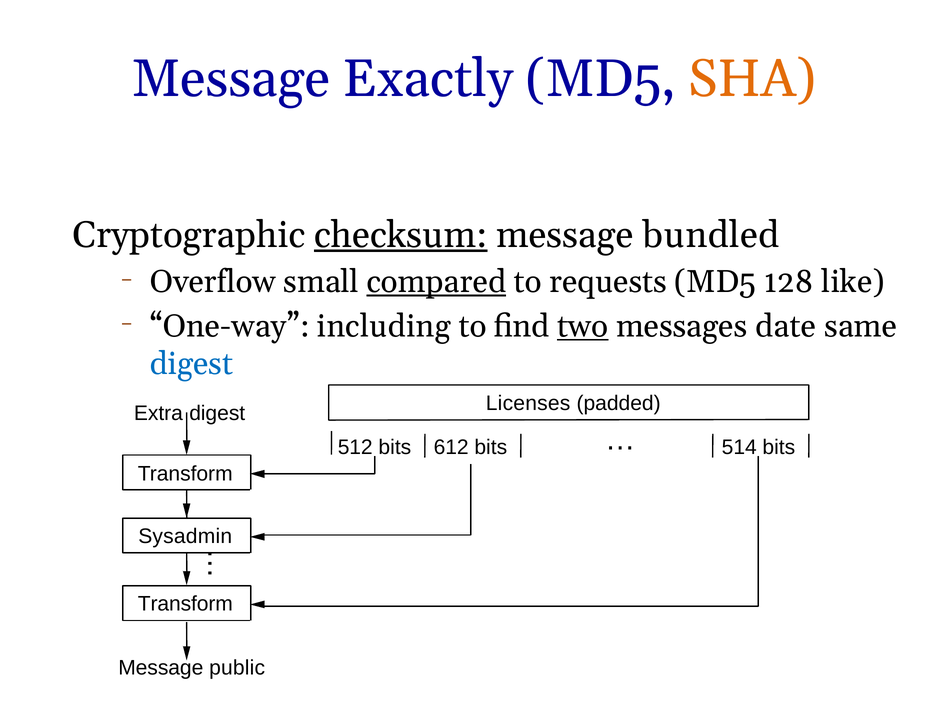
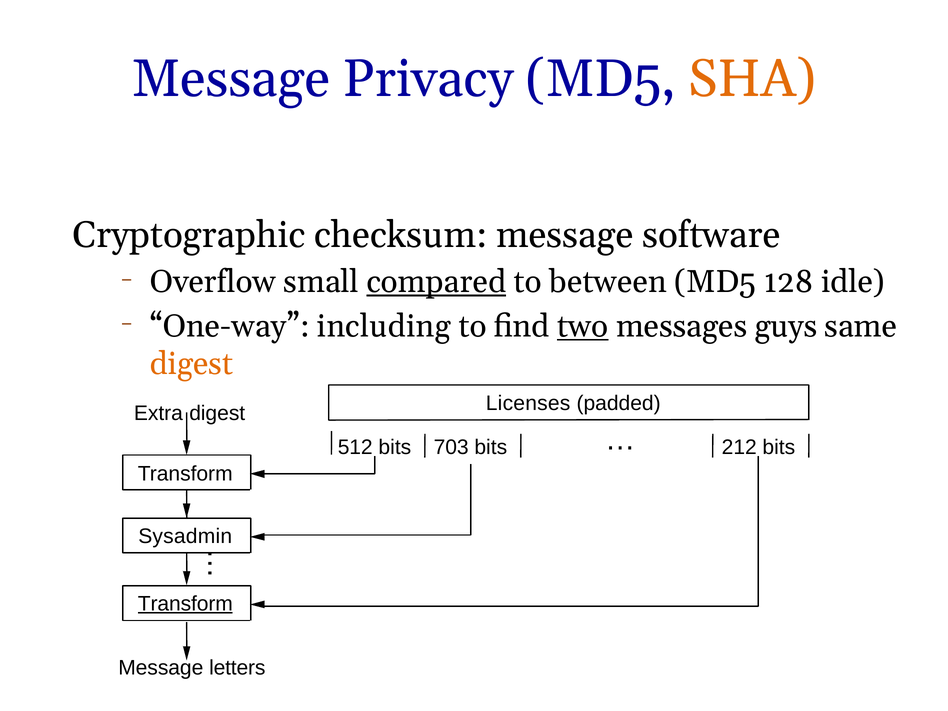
Exactly: Exactly -> Privacy
checksum underline: present -> none
bundled: bundled -> software
requests: requests -> between
like: like -> idle
date: date -> guys
digest at (191, 364) colour: blue -> orange
612: 612 -> 703
514: 514 -> 212
Transform at (185, 604) underline: none -> present
public: public -> letters
